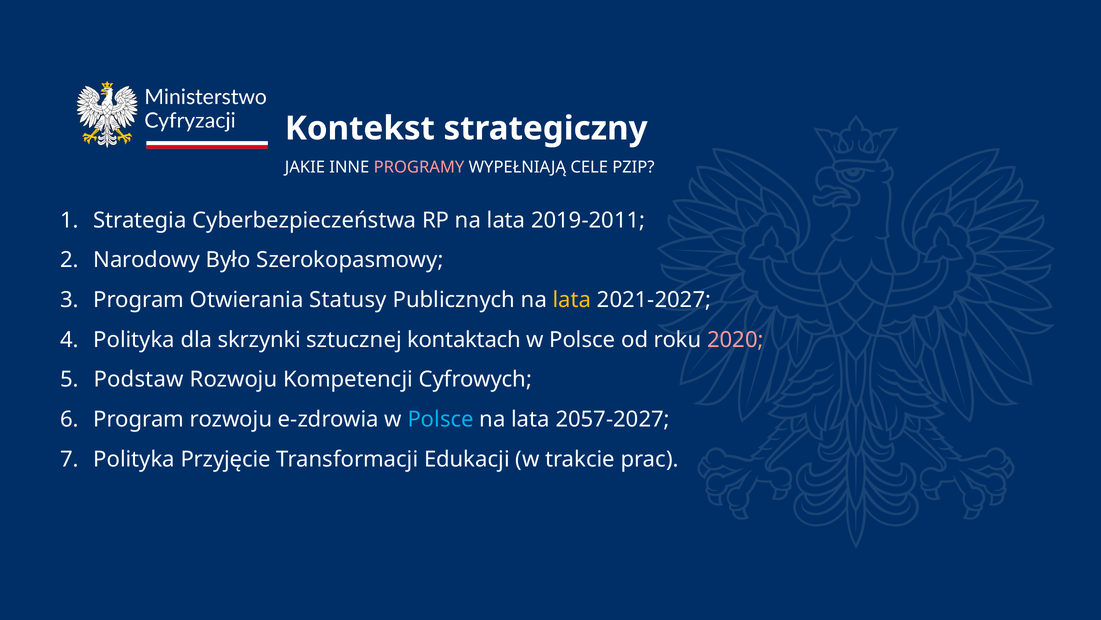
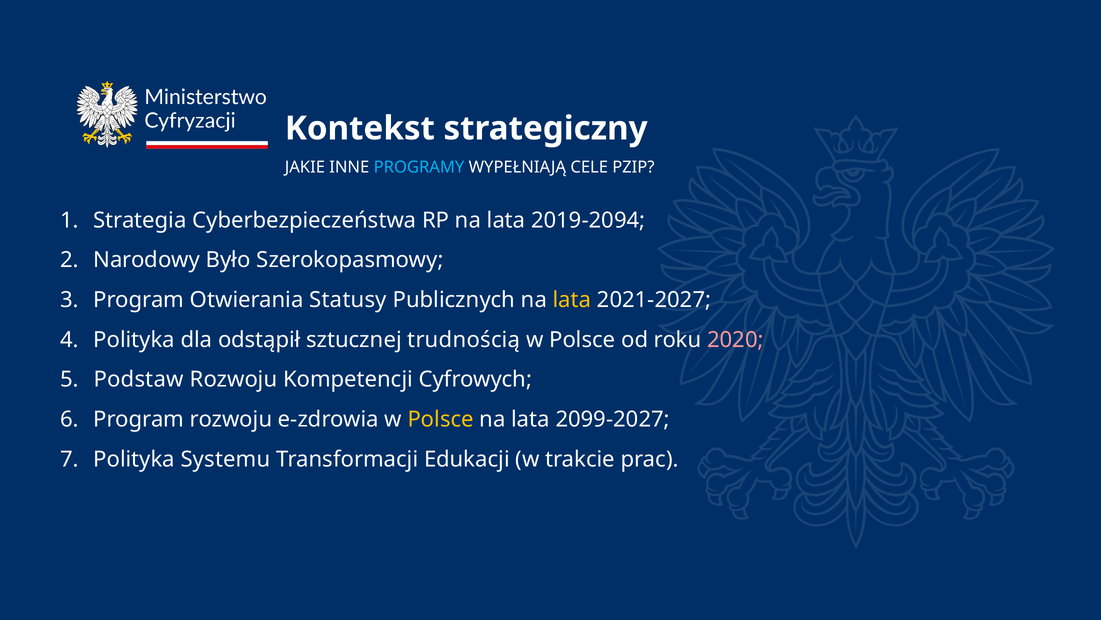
PROGRAMY colour: pink -> light blue
2019-2011: 2019-2011 -> 2019-2094
skrzynki: skrzynki -> odstąpił
kontaktach: kontaktach -> trudnością
Polsce at (441, 419) colour: light blue -> yellow
2057-2027: 2057-2027 -> 2099-2027
Przyjęcie: Przyjęcie -> Systemu
